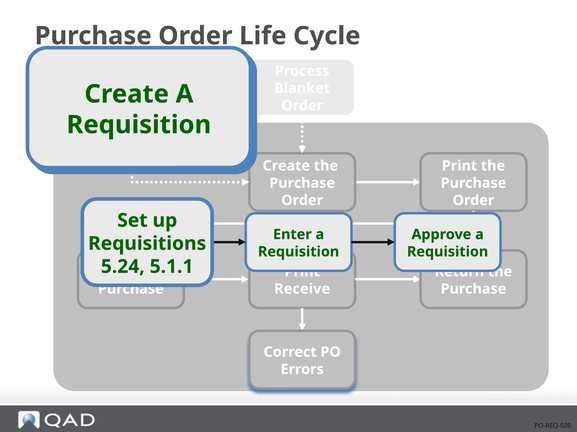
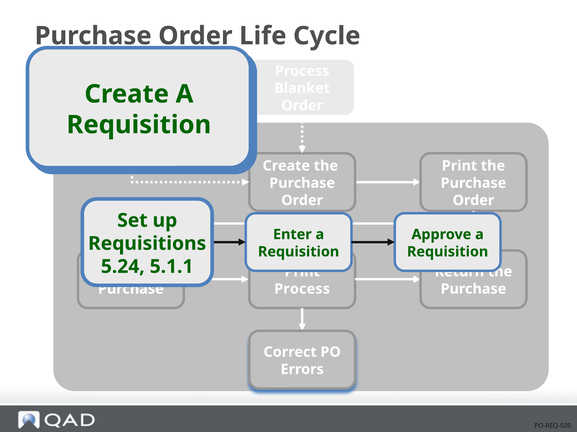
Receive at (302, 289): Receive -> Process
